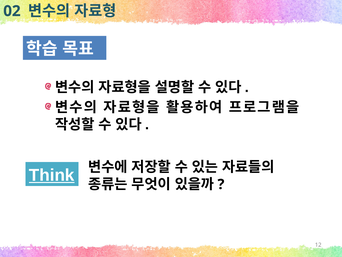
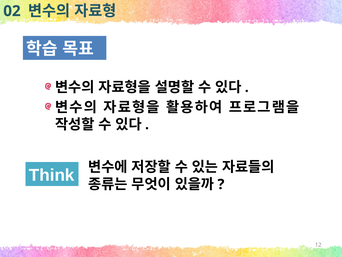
Think underline: present -> none
